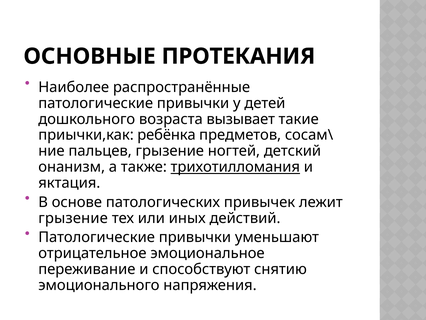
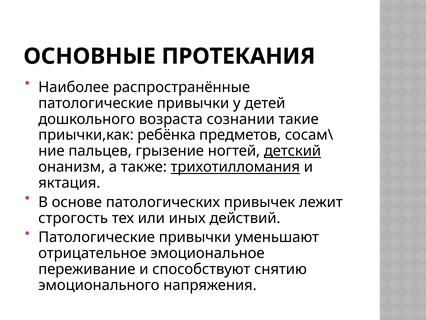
вызывает: вызывает -> сознании
детский underline: none -> present
грызение at (73, 218): грызение -> строгость
